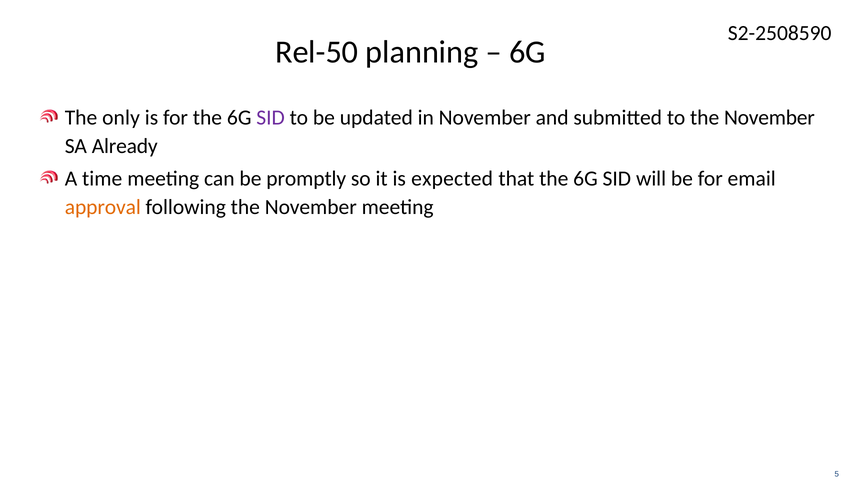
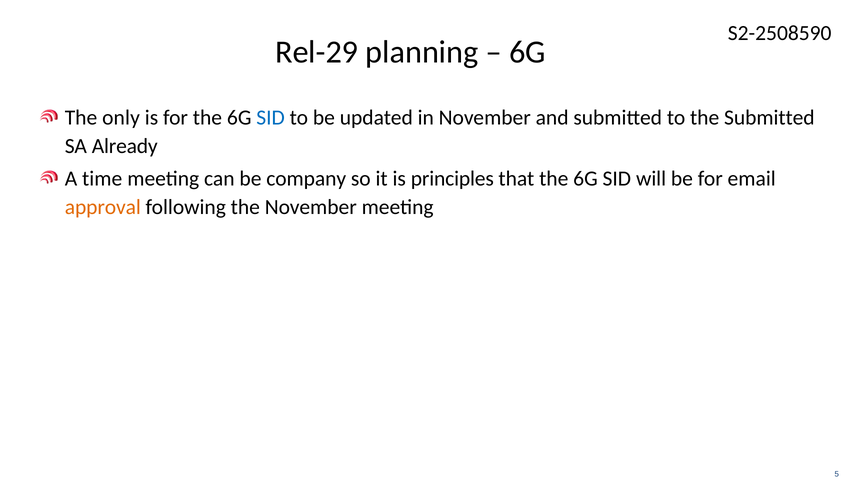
Rel-50: Rel-50 -> Rel-29
SID at (271, 118) colour: purple -> blue
to the November: November -> Submitted
promptly: promptly -> company
expected: expected -> principles
